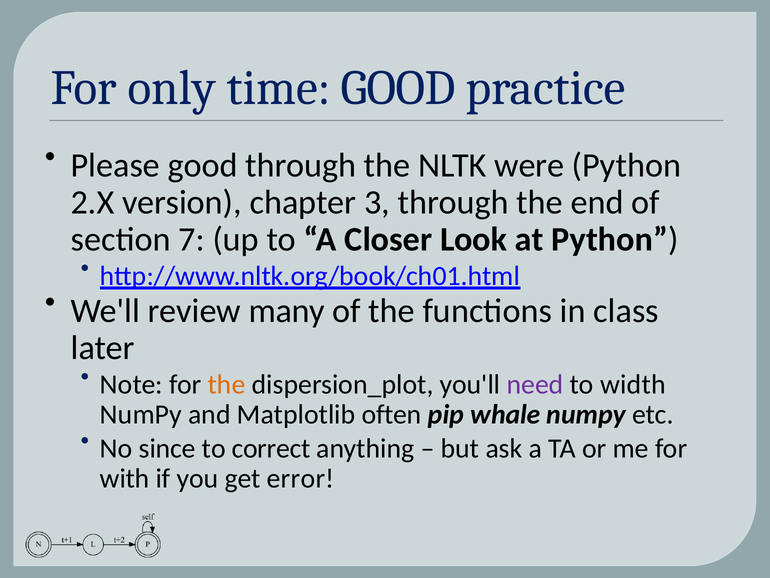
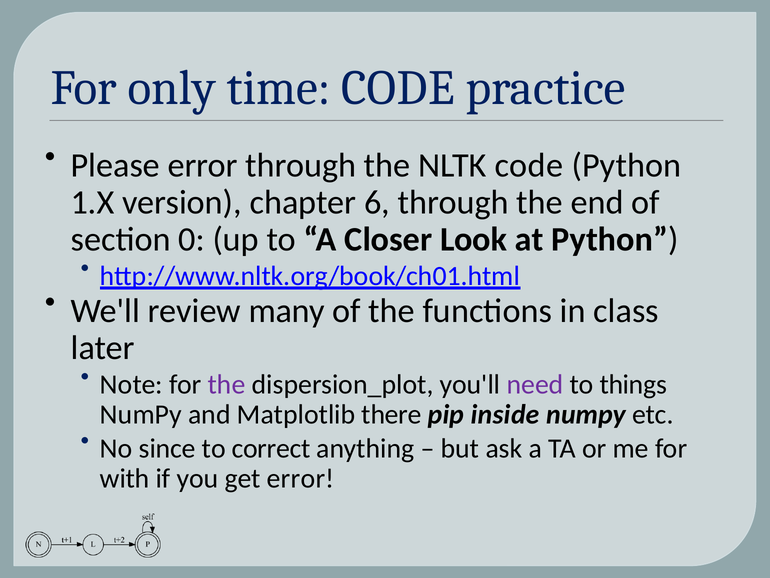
time GOOD: GOOD -> CODE
Please good: good -> error
NLTK were: were -> code
2.X: 2.X -> 1.X
3: 3 -> 6
7: 7 -> 0
the at (227, 384) colour: orange -> purple
width: width -> things
often: often -> there
whale: whale -> inside
